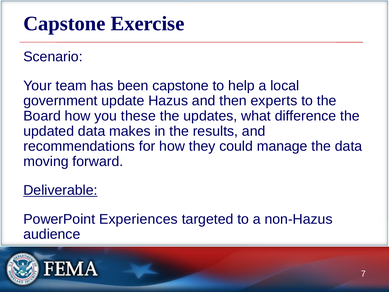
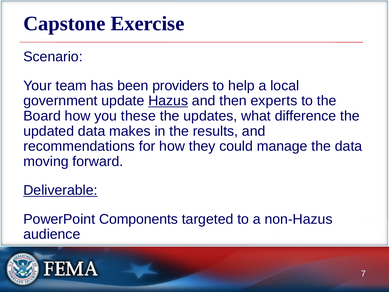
been capstone: capstone -> providers
Hazus underline: none -> present
Experiences: Experiences -> Components
